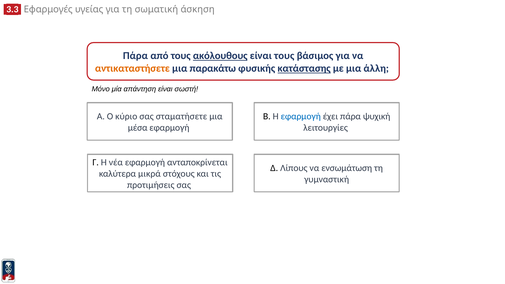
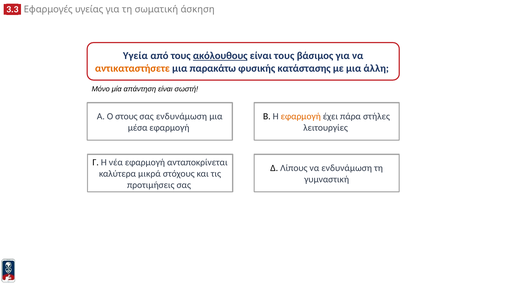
Πάρα at (135, 56): Πάρα -> Υγεία
κατάστασης underline: present -> none
κύριο: κύριο -> στους
σας σταματήσετε: σταματήσετε -> ενδυνάμωση
εφαρμογή at (301, 116) colour: blue -> orange
ψυχική: ψυχική -> στήλες
να ενσωμάτωση: ενσωμάτωση -> ενδυνάμωση
